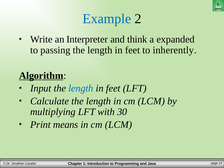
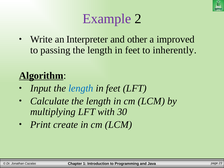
Example colour: blue -> purple
think: think -> other
expanded: expanded -> improved
means: means -> create
